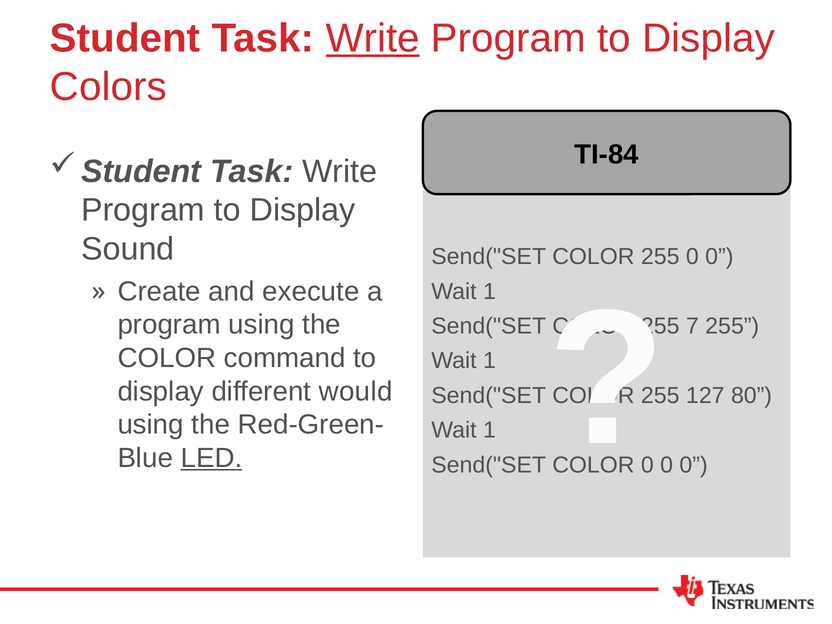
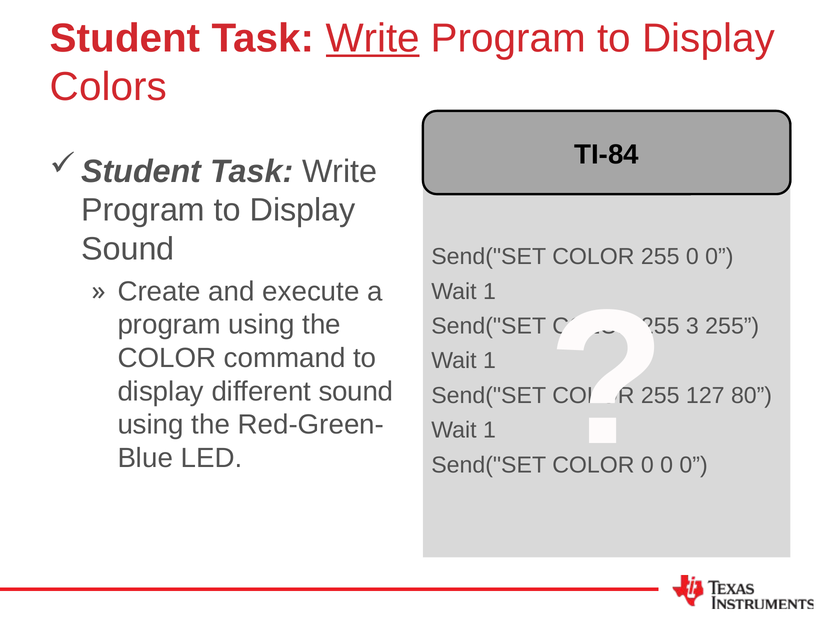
7: 7 -> 3
different would: would -> sound
LED underline: present -> none
